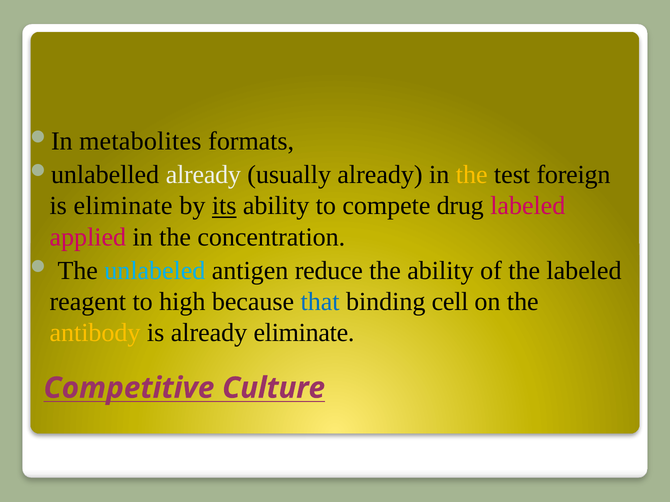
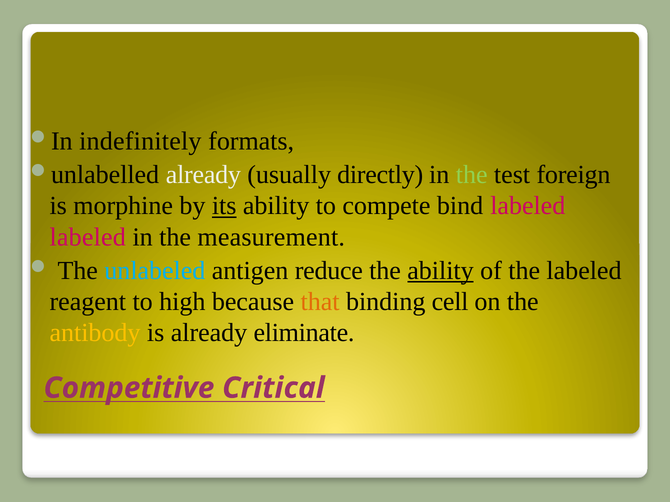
metabolites: metabolites -> indefinitely
usually already: already -> directly
the at (472, 175) colour: yellow -> light green
is eliminate: eliminate -> morphine
drug: drug -> bind
applied at (88, 237): applied -> labeled
concentration: concentration -> measurement
ability at (440, 271) underline: none -> present
that colour: blue -> orange
Culture: Culture -> Critical
